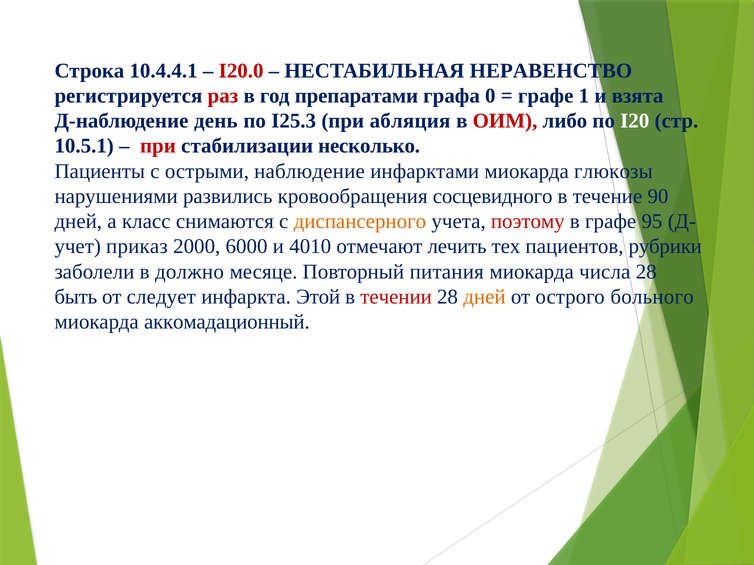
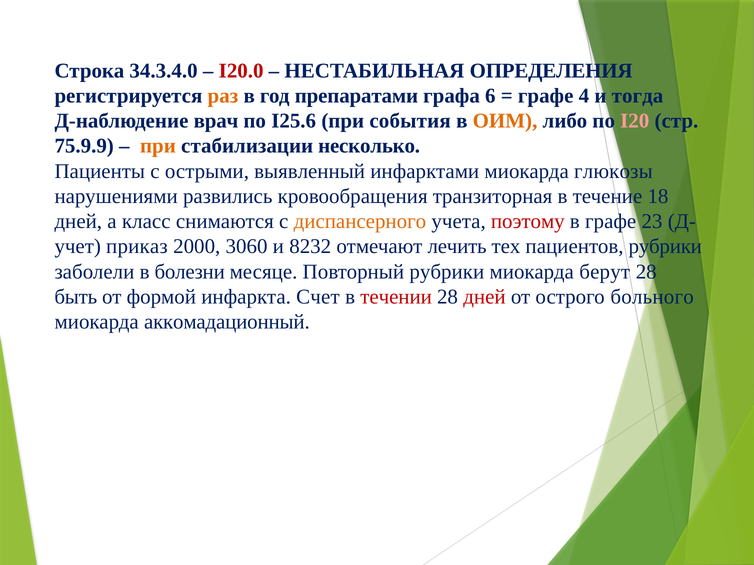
10.4.4.1: 10.4.4.1 -> 34.3.4.0
НЕРАВЕНСТВО: НЕРАВЕНСТВО -> ОПРЕДЕЛЕНИЯ
раз colour: red -> orange
0: 0 -> 6
1: 1 -> 4
взята: взята -> тогда
день: день -> врач
I25.3: I25.3 -> I25.6
абляция: абляция -> события
ОИМ colour: red -> orange
I20 colour: white -> pink
10.5.1: 10.5.1 -> 75.9.9
при at (158, 146) colour: red -> orange
наблюдение: наблюдение -> выявленный
сосцевидного: сосцевидного -> транзиторная
90: 90 -> 18
95: 95 -> 23
6000: 6000 -> 3060
4010: 4010 -> 8232
должно: должно -> болезни
Повторный питания: питания -> рубрики
числа: числа -> берут
следует: следует -> формой
Этой: Этой -> Счет
дней at (484, 297) colour: orange -> red
